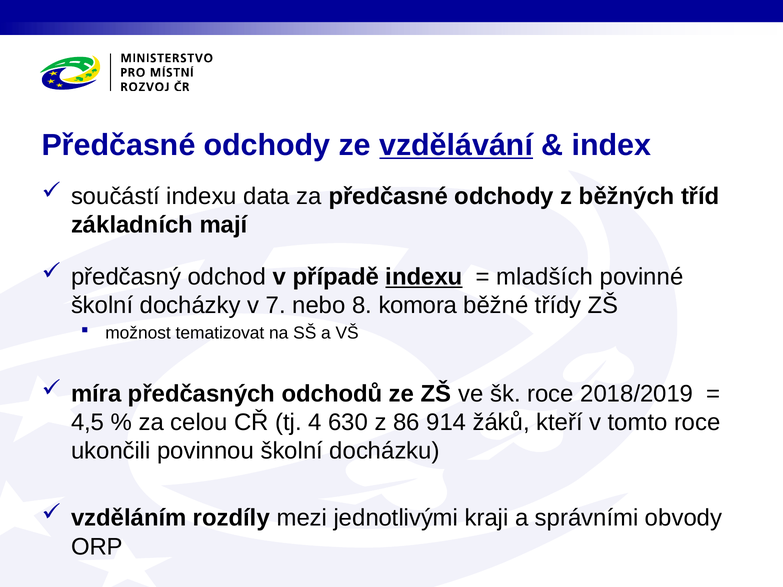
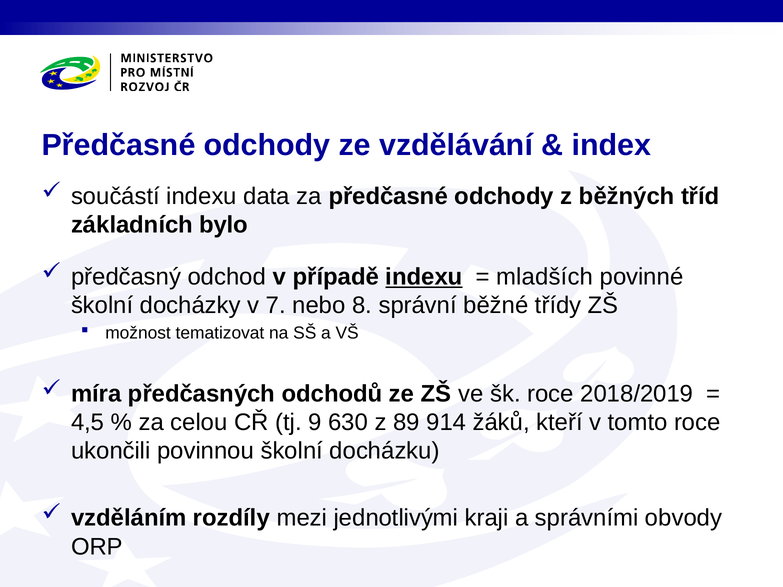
vzdělávání underline: present -> none
mají: mají -> bylo
komora: komora -> správní
4: 4 -> 9
86: 86 -> 89
